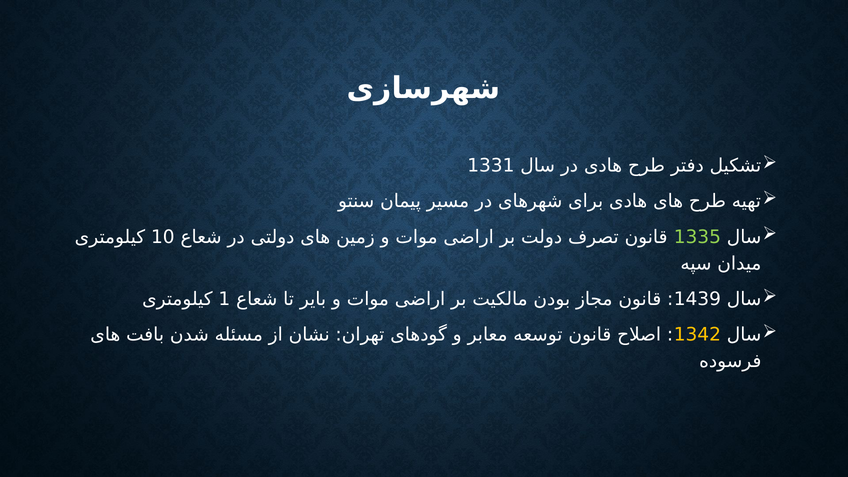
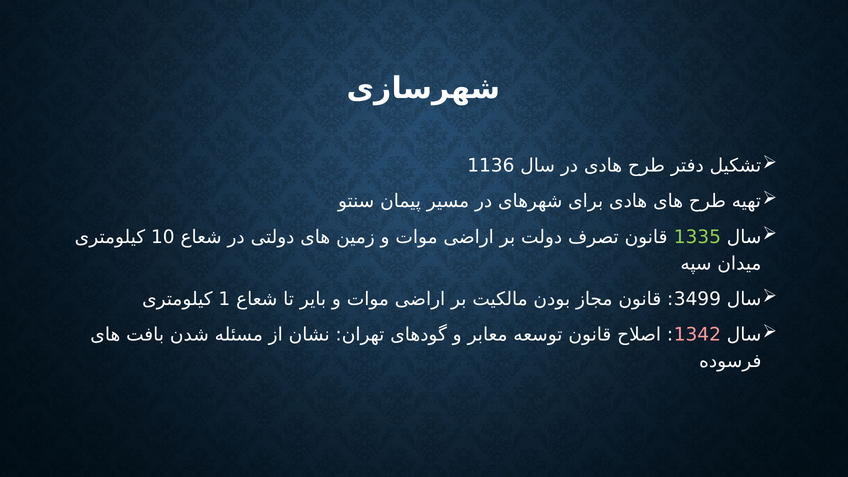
1331: 1331 -> 1136
1439: 1439 -> 3499
1342 colour: yellow -> pink
